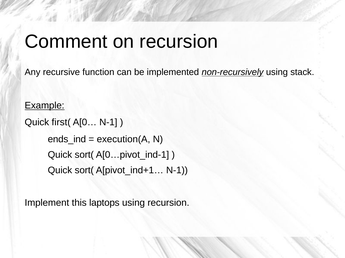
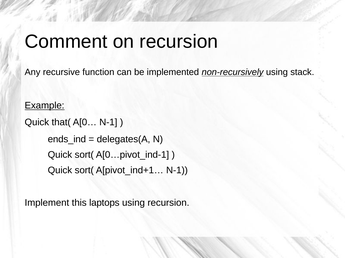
first(: first( -> that(
execution(A: execution(A -> delegates(A
